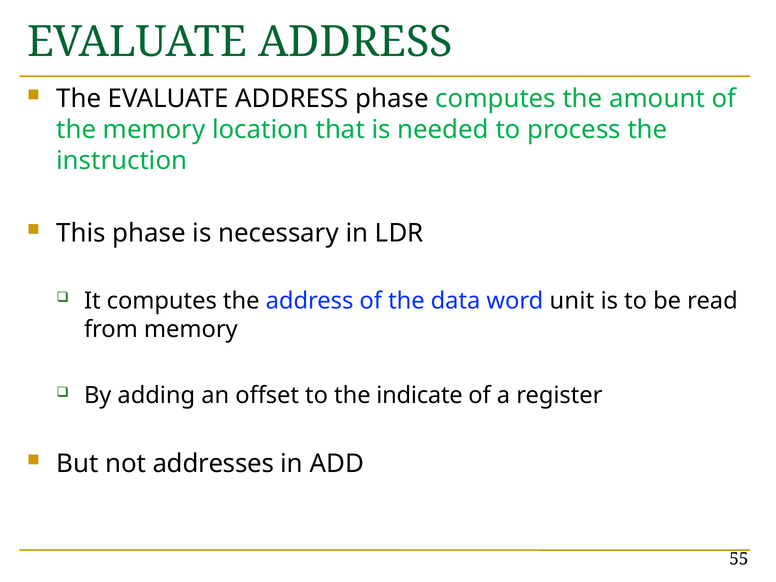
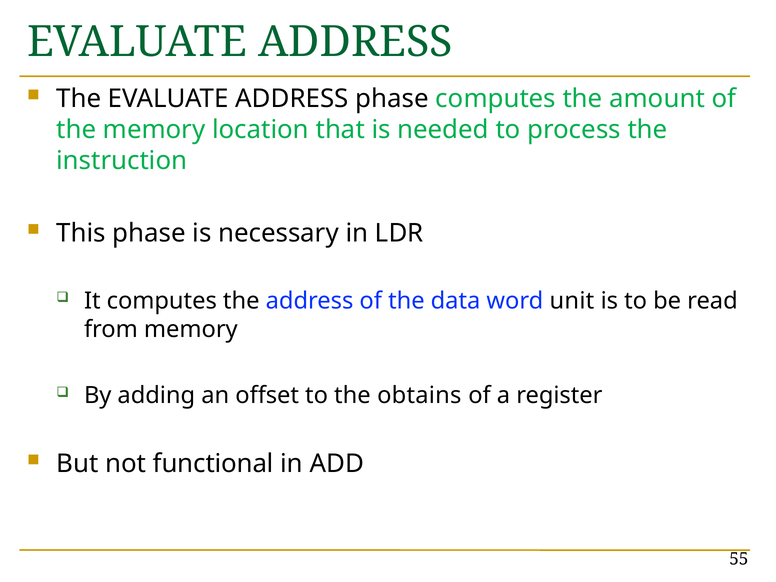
indicate: indicate -> obtains
addresses: addresses -> functional
